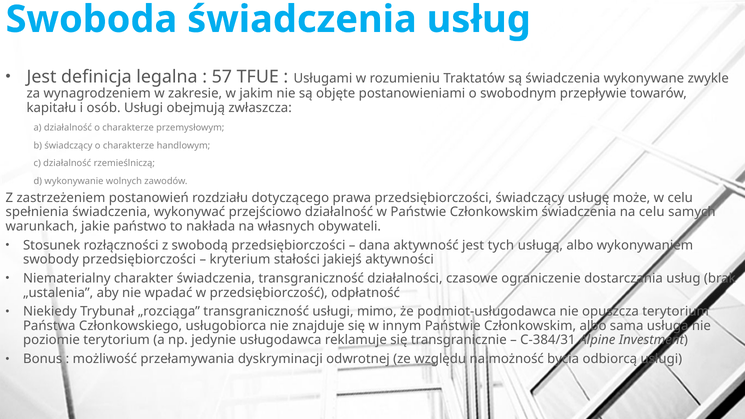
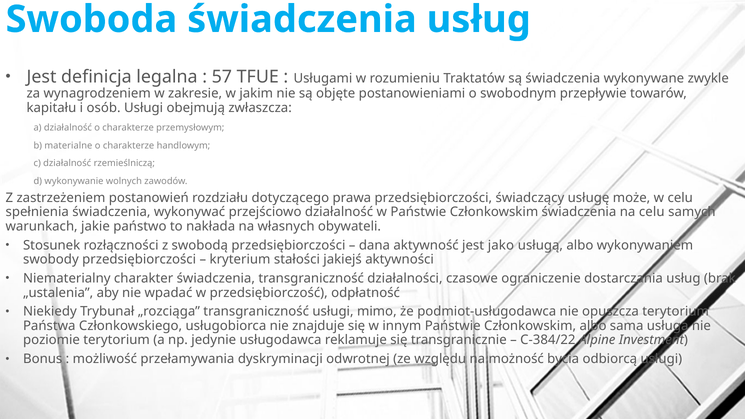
b świadczący: świadczący -> materialne
tych: tych -> jako
C-384/31: C-384/31 -> C-384/22
